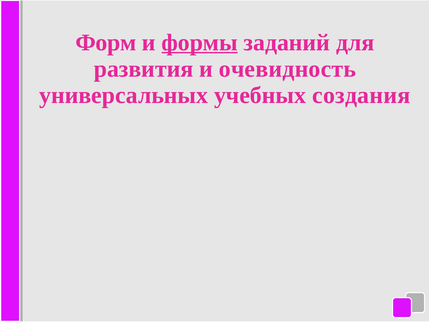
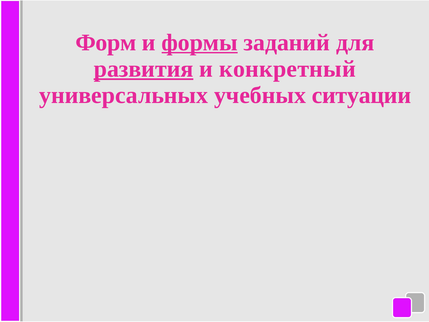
развития underline: none -> present
очевидность: очевидность -> конкретный
создания: создания -> ситуации
